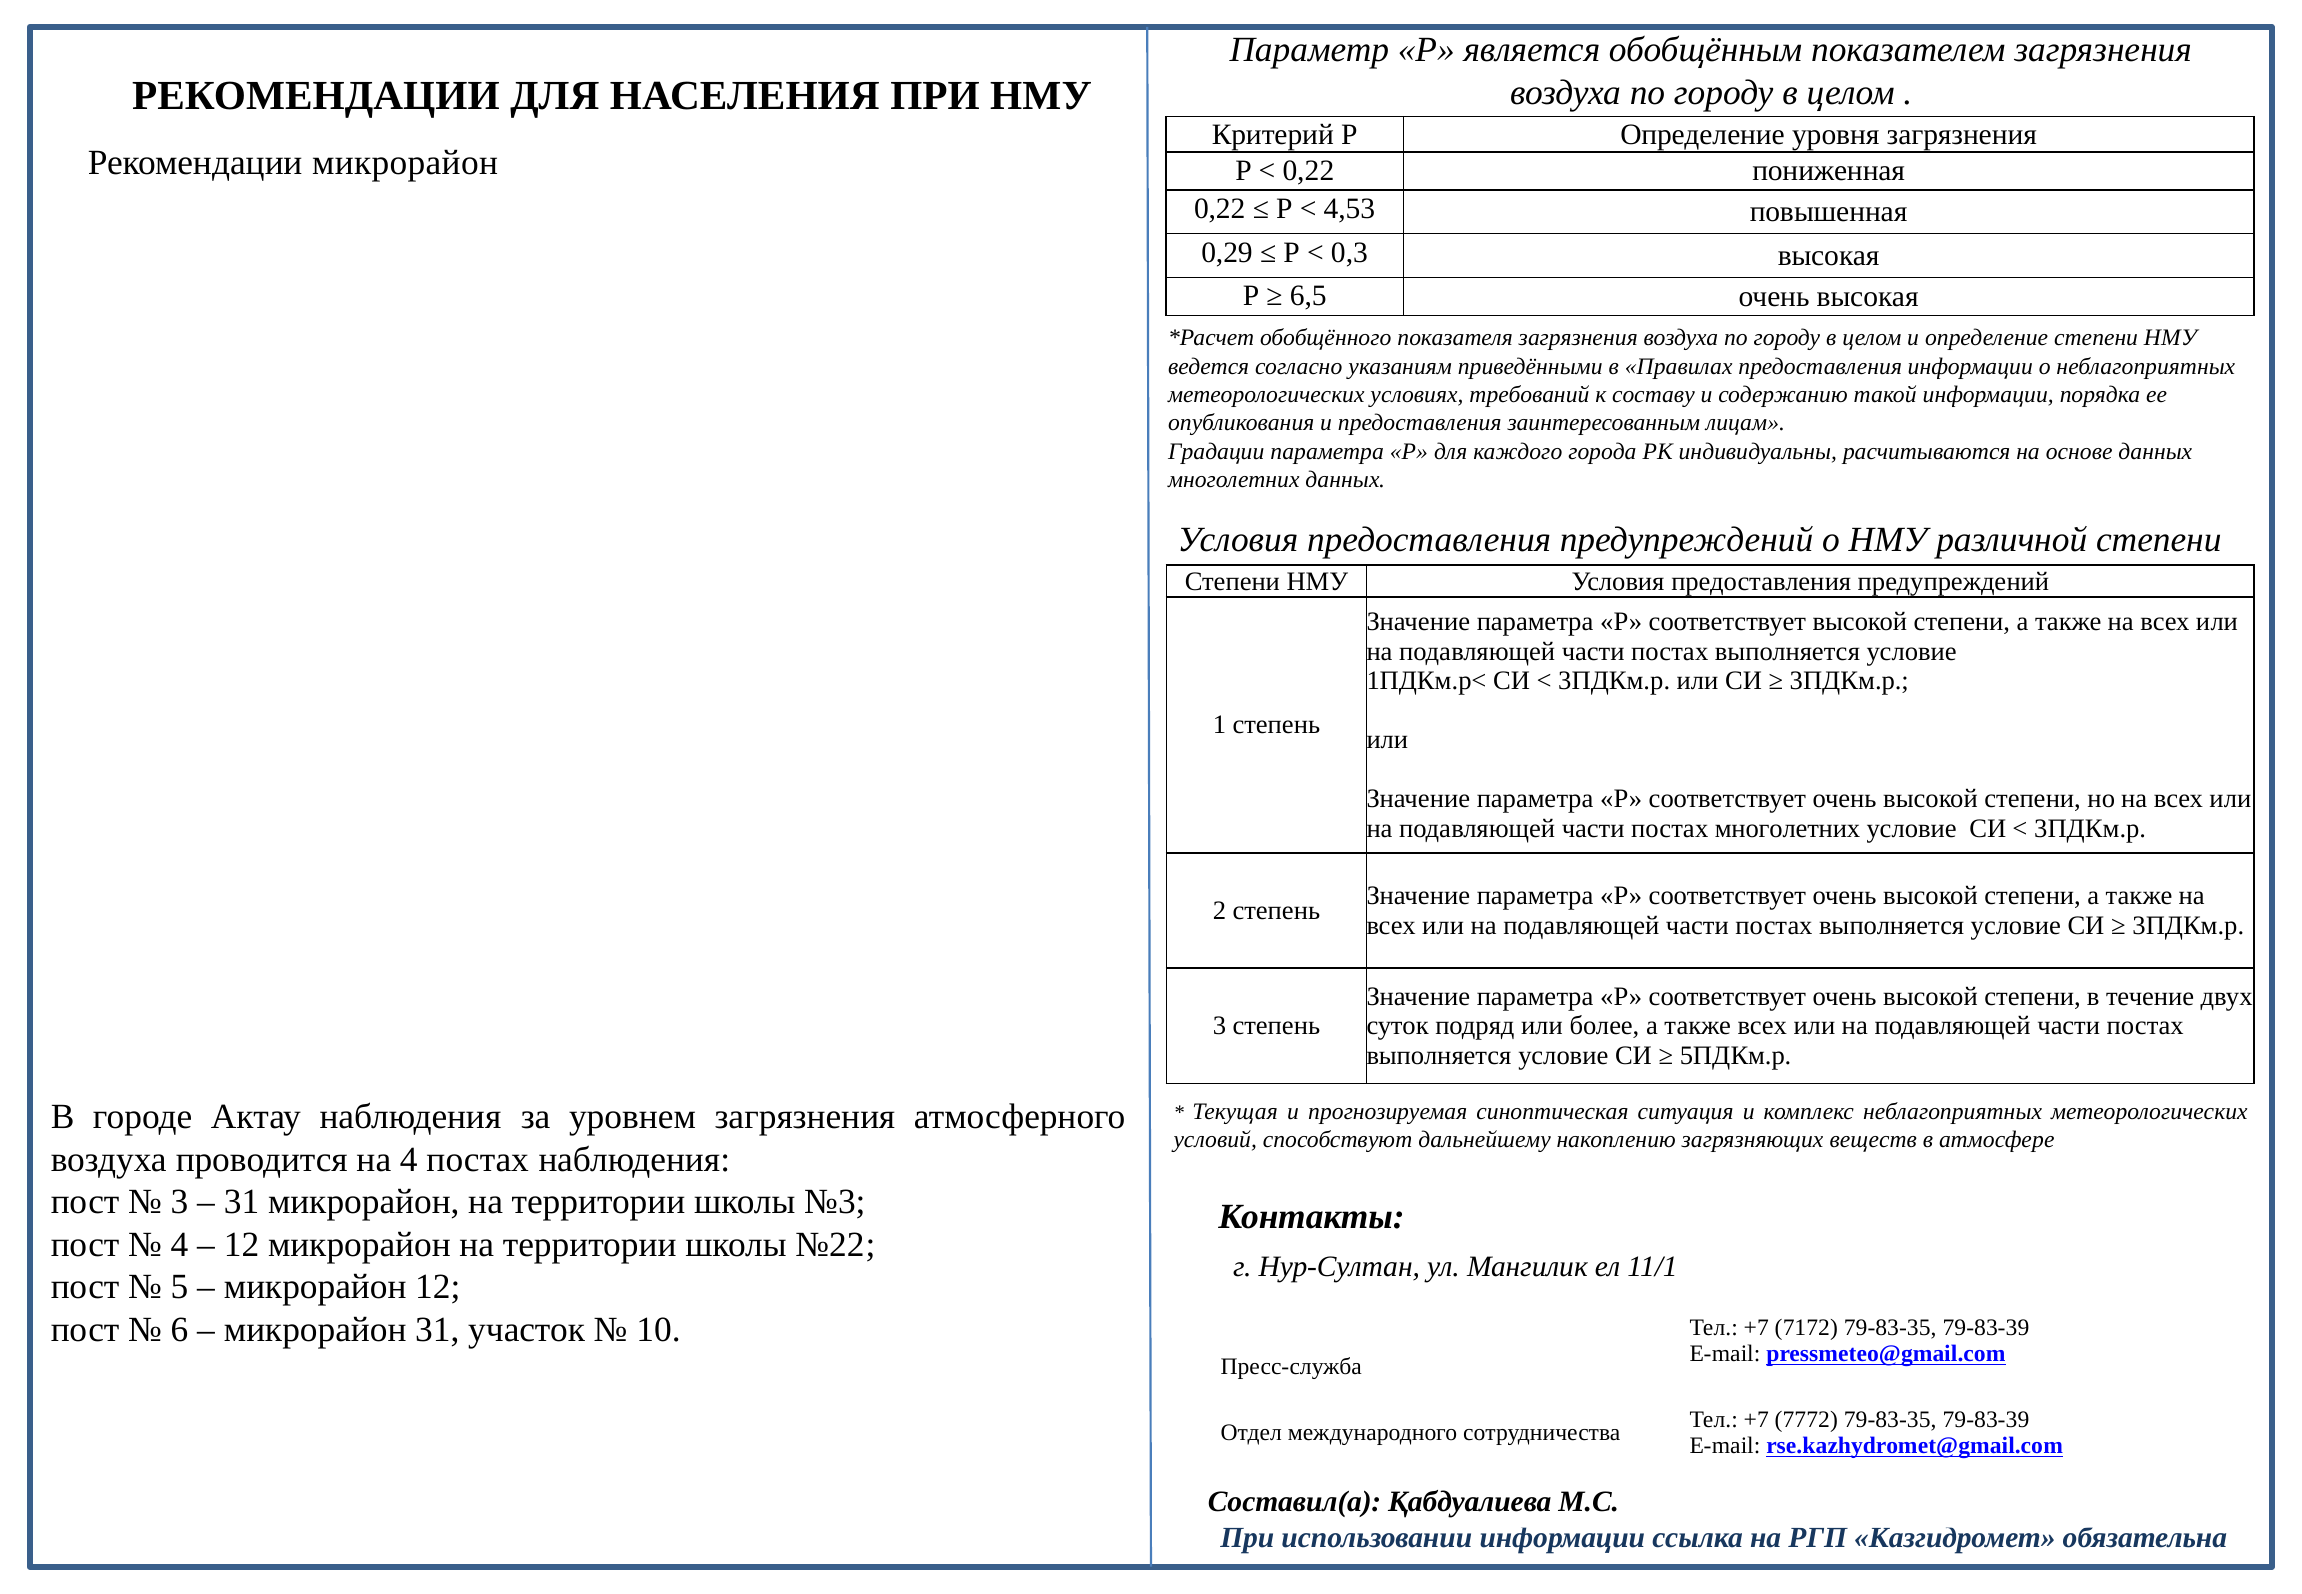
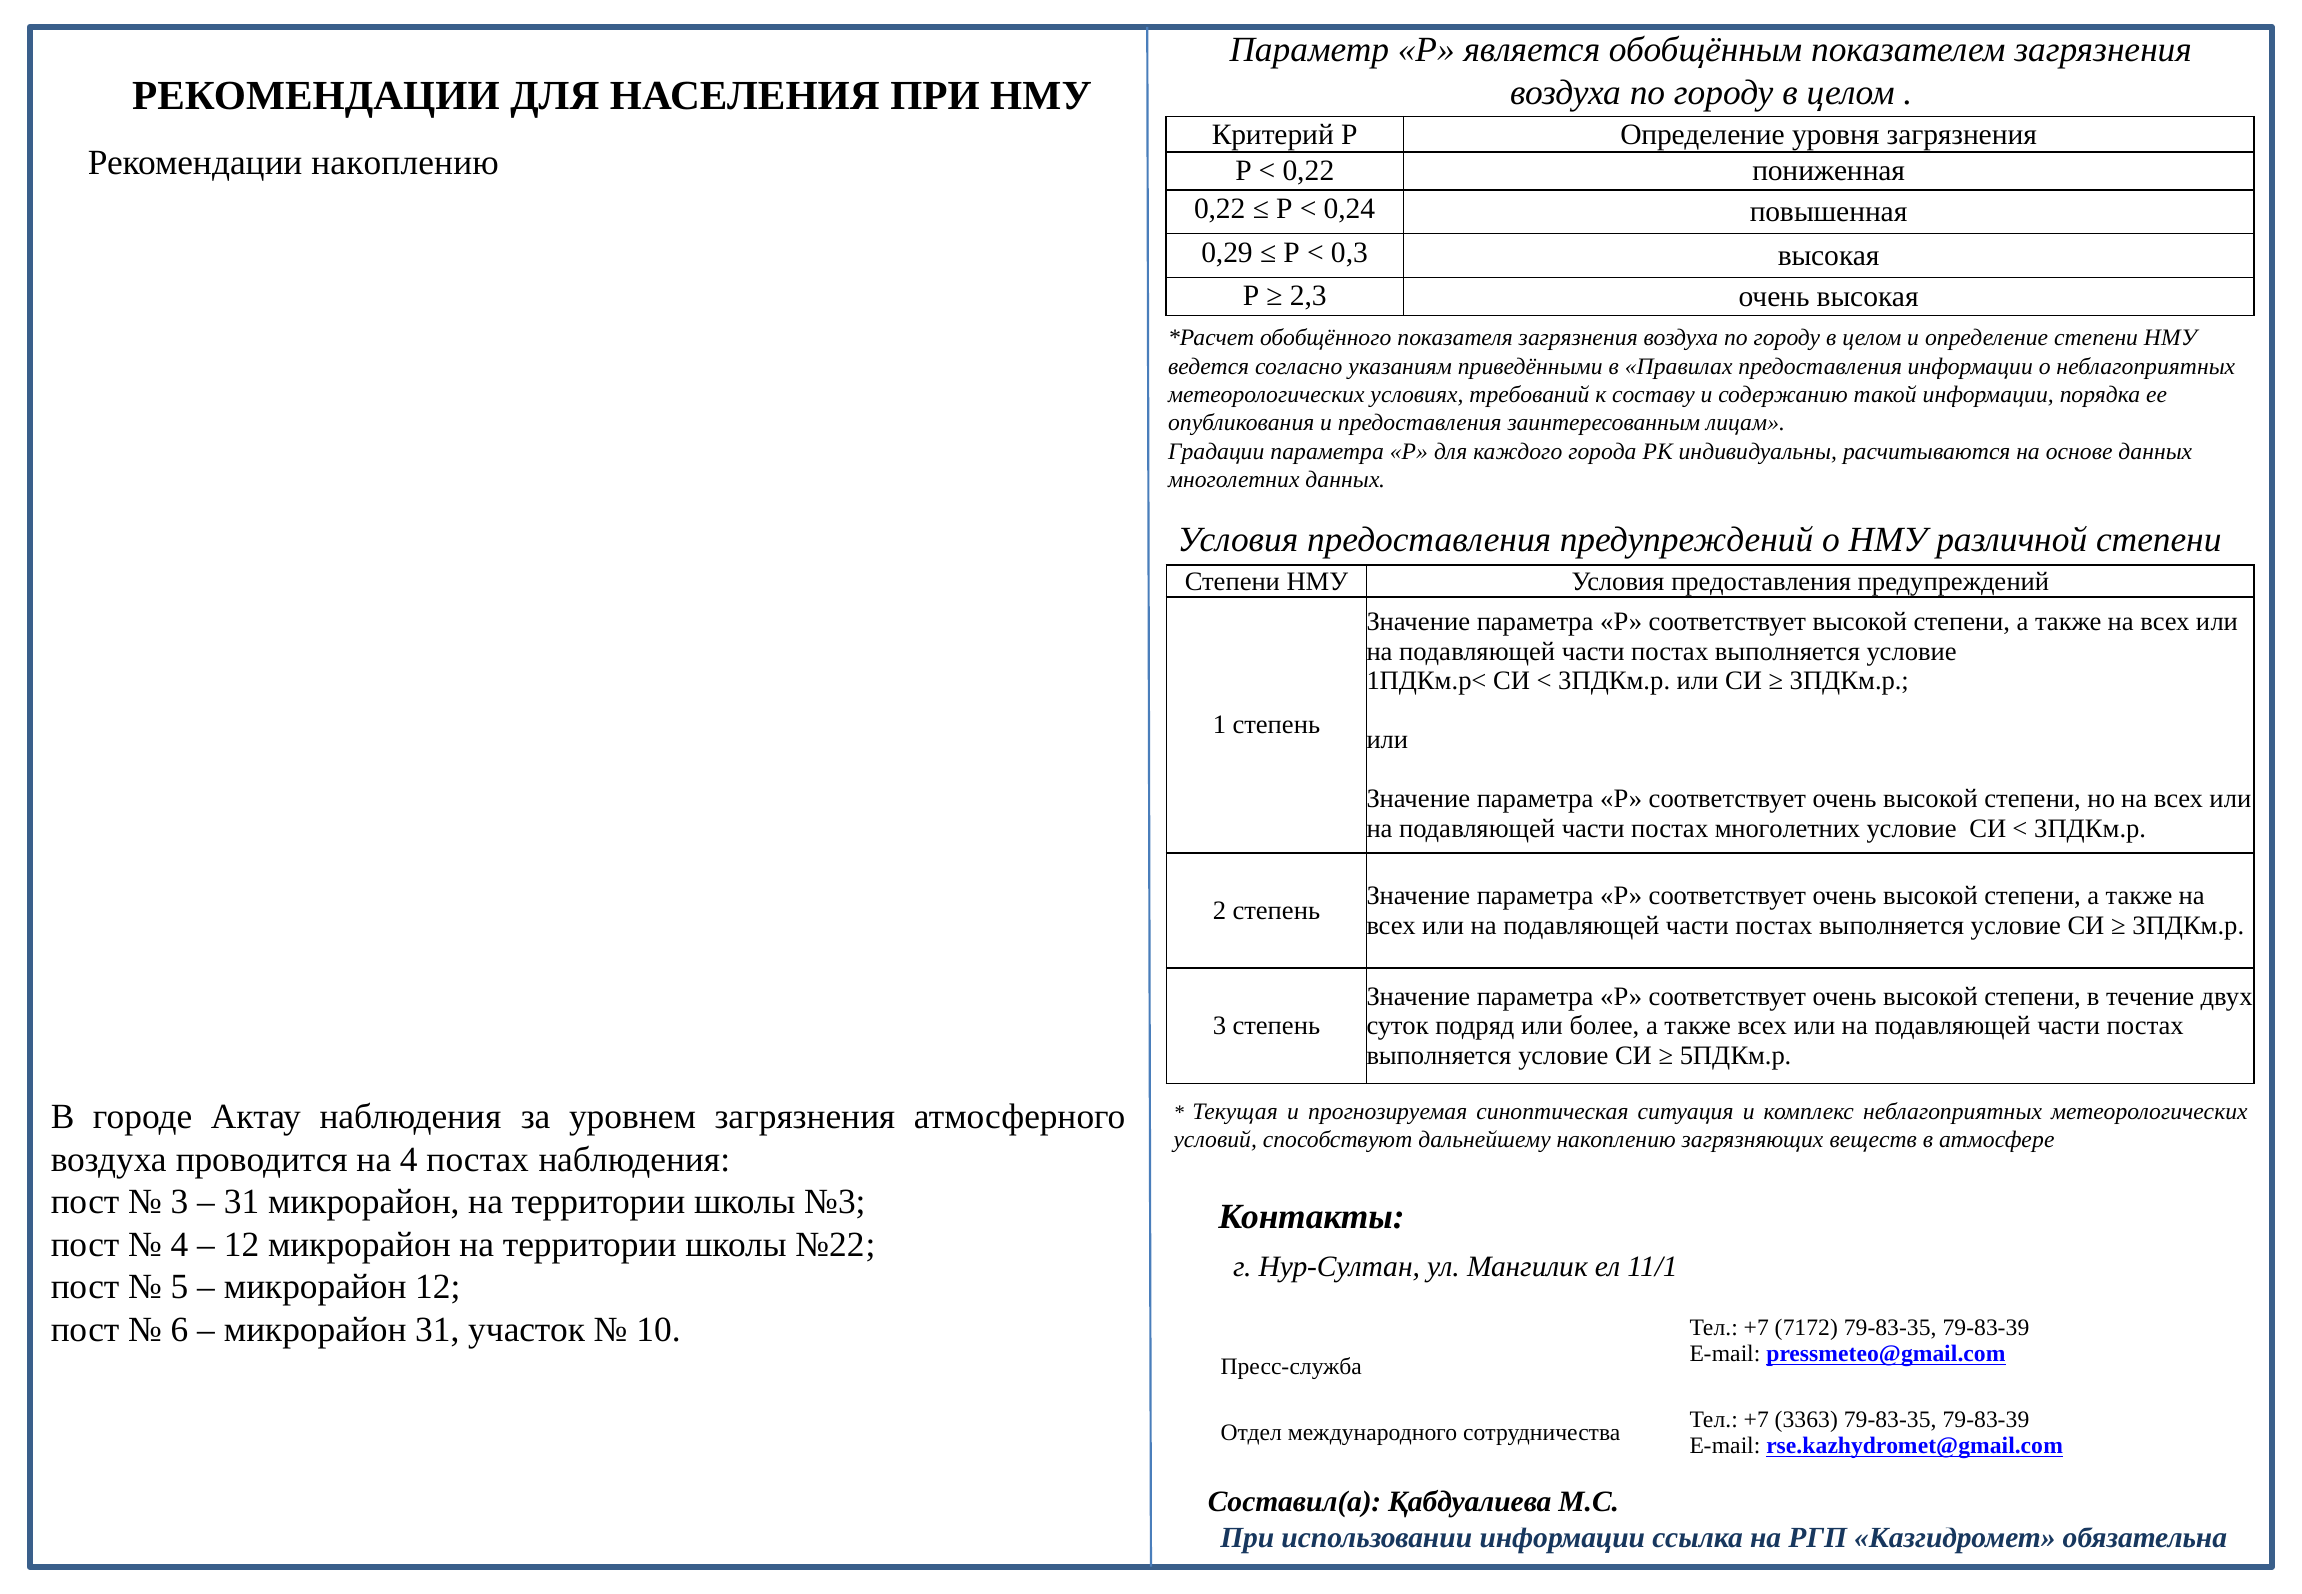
Рекомендации микрорайон: микрорайон -> накоплению
4,53: 4,53 -> 0,24
6,5: 6,5 -> 2,3
7772: 7772 -> 3363
